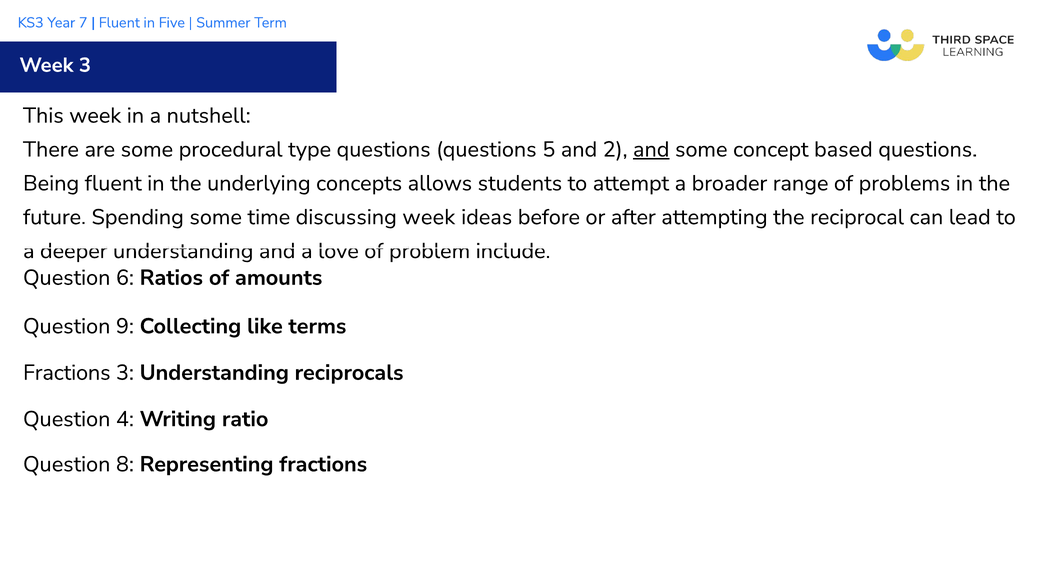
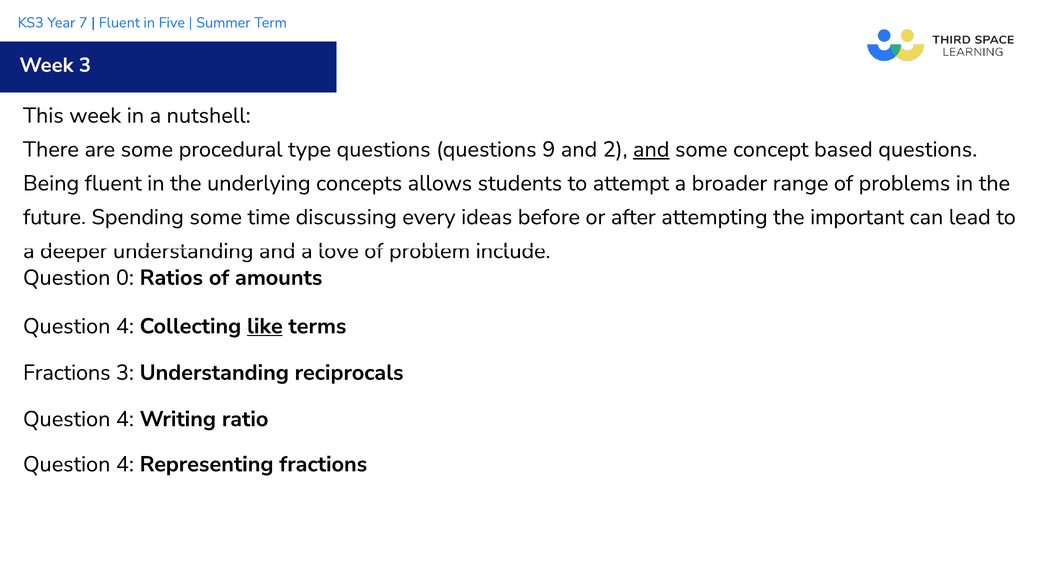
5: 5 -> 9
discussing week: week -> every
reciprocal: reciprocal -> important
6: 6 -> 0
9 at (125, 326): 9 -> 4
like underline: none -> present
8 at (125, 464): 8 -> 4
